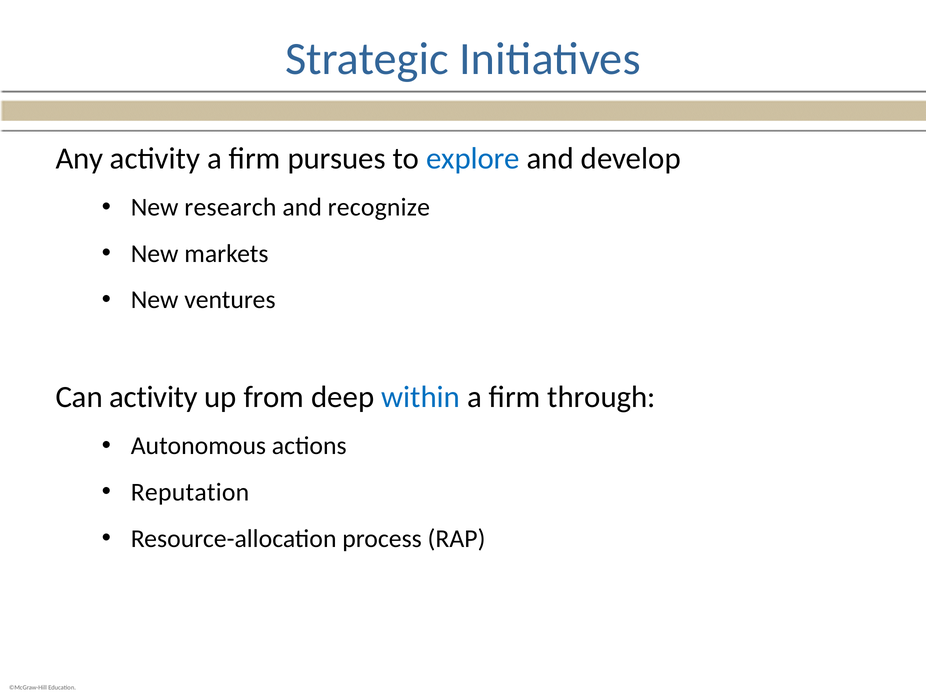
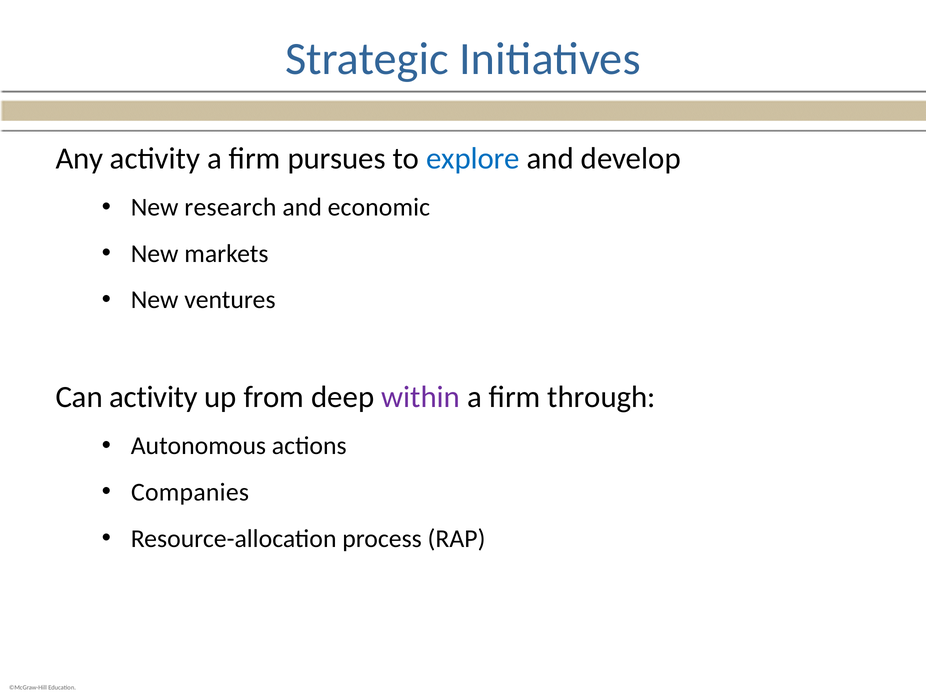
recognize: recognize -> economic
within colour: blue -> purple
Reputation: Reputation -> Companies
